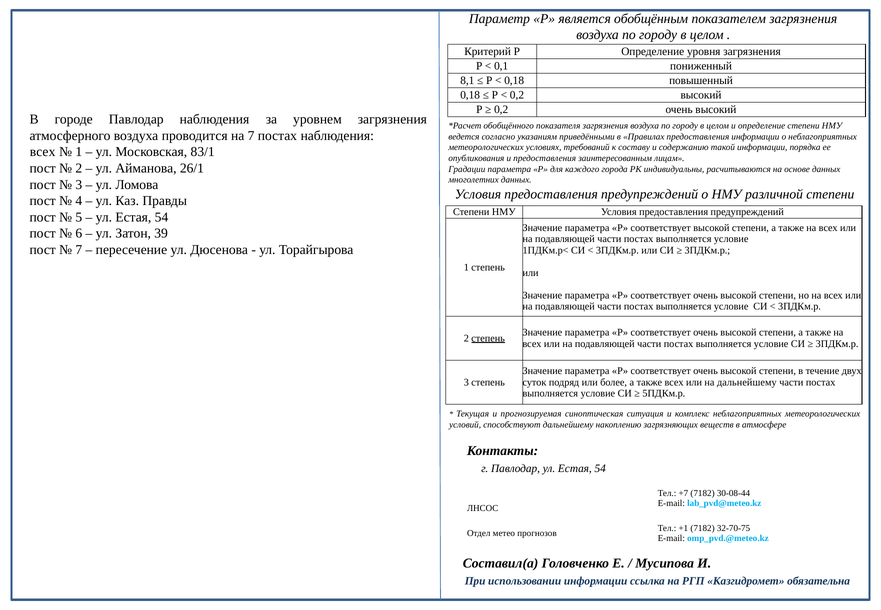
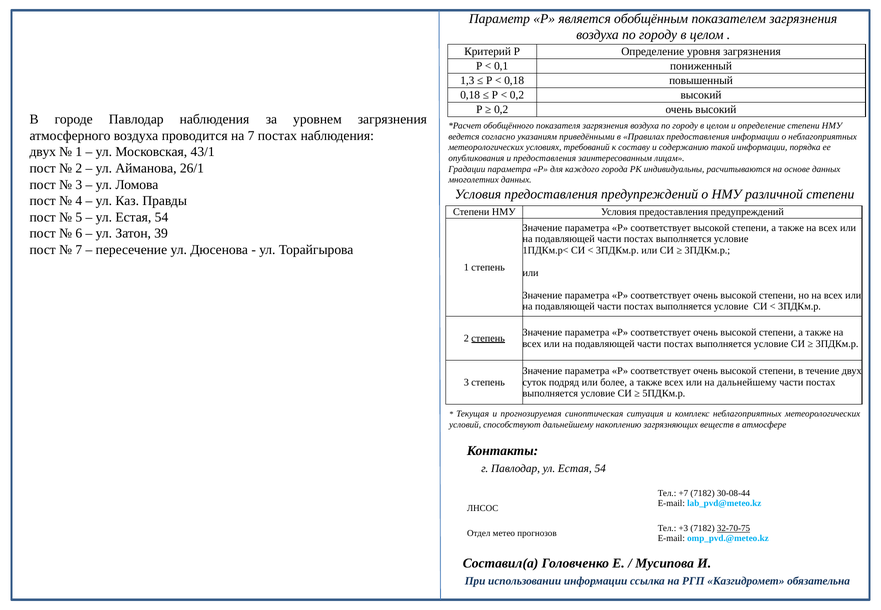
8,1: 8,1 -> 1,3
всех at (43, 152): всех -> двух
83/1: 83/1 -> 43/1
+1: +1 -> +3
32-70-75 underline: none -> present
